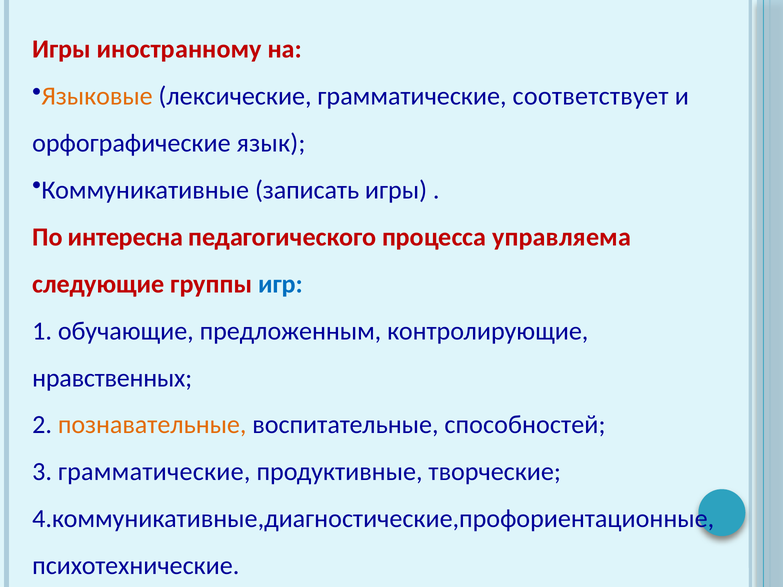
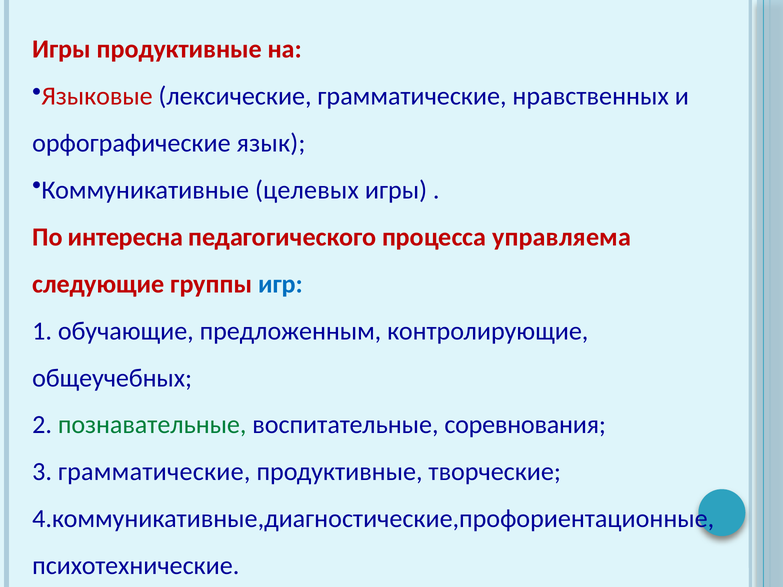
Игры иностранному: иностранному -> продуктивные
Языковые colour: orange -> red
соответствует: соответствует -> нравственных
записать: записать -> целевых
нравственных: нравственных -> общеучебных
познавательные colour: orange -> green
способностей: способностей -> соревнования
